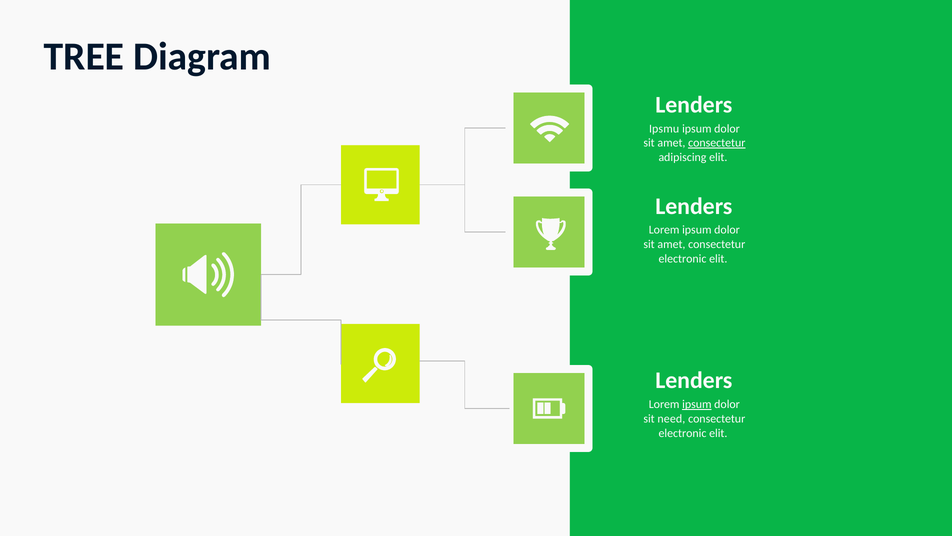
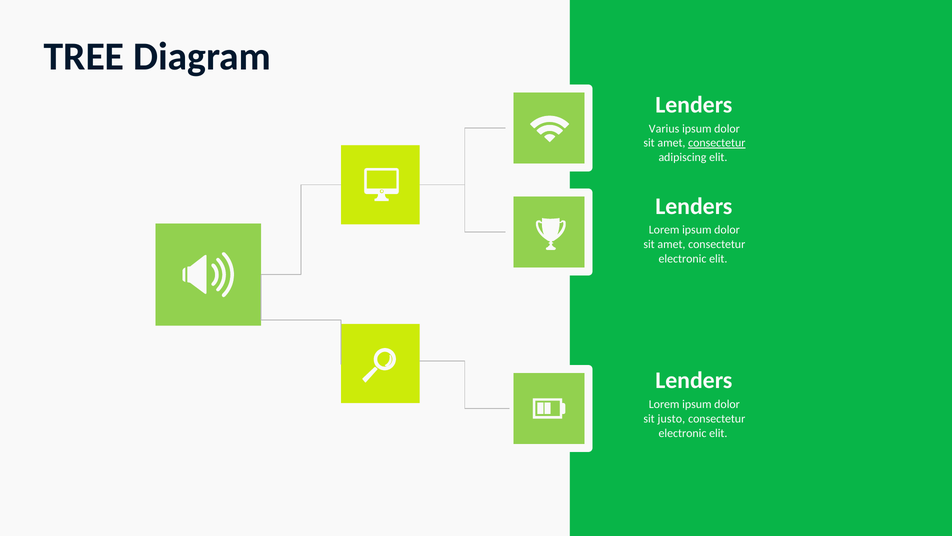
Ipsmu: Ipsmu -> Varius
ipsum at (697, 404) underline: present -> none
need: need -> justo
